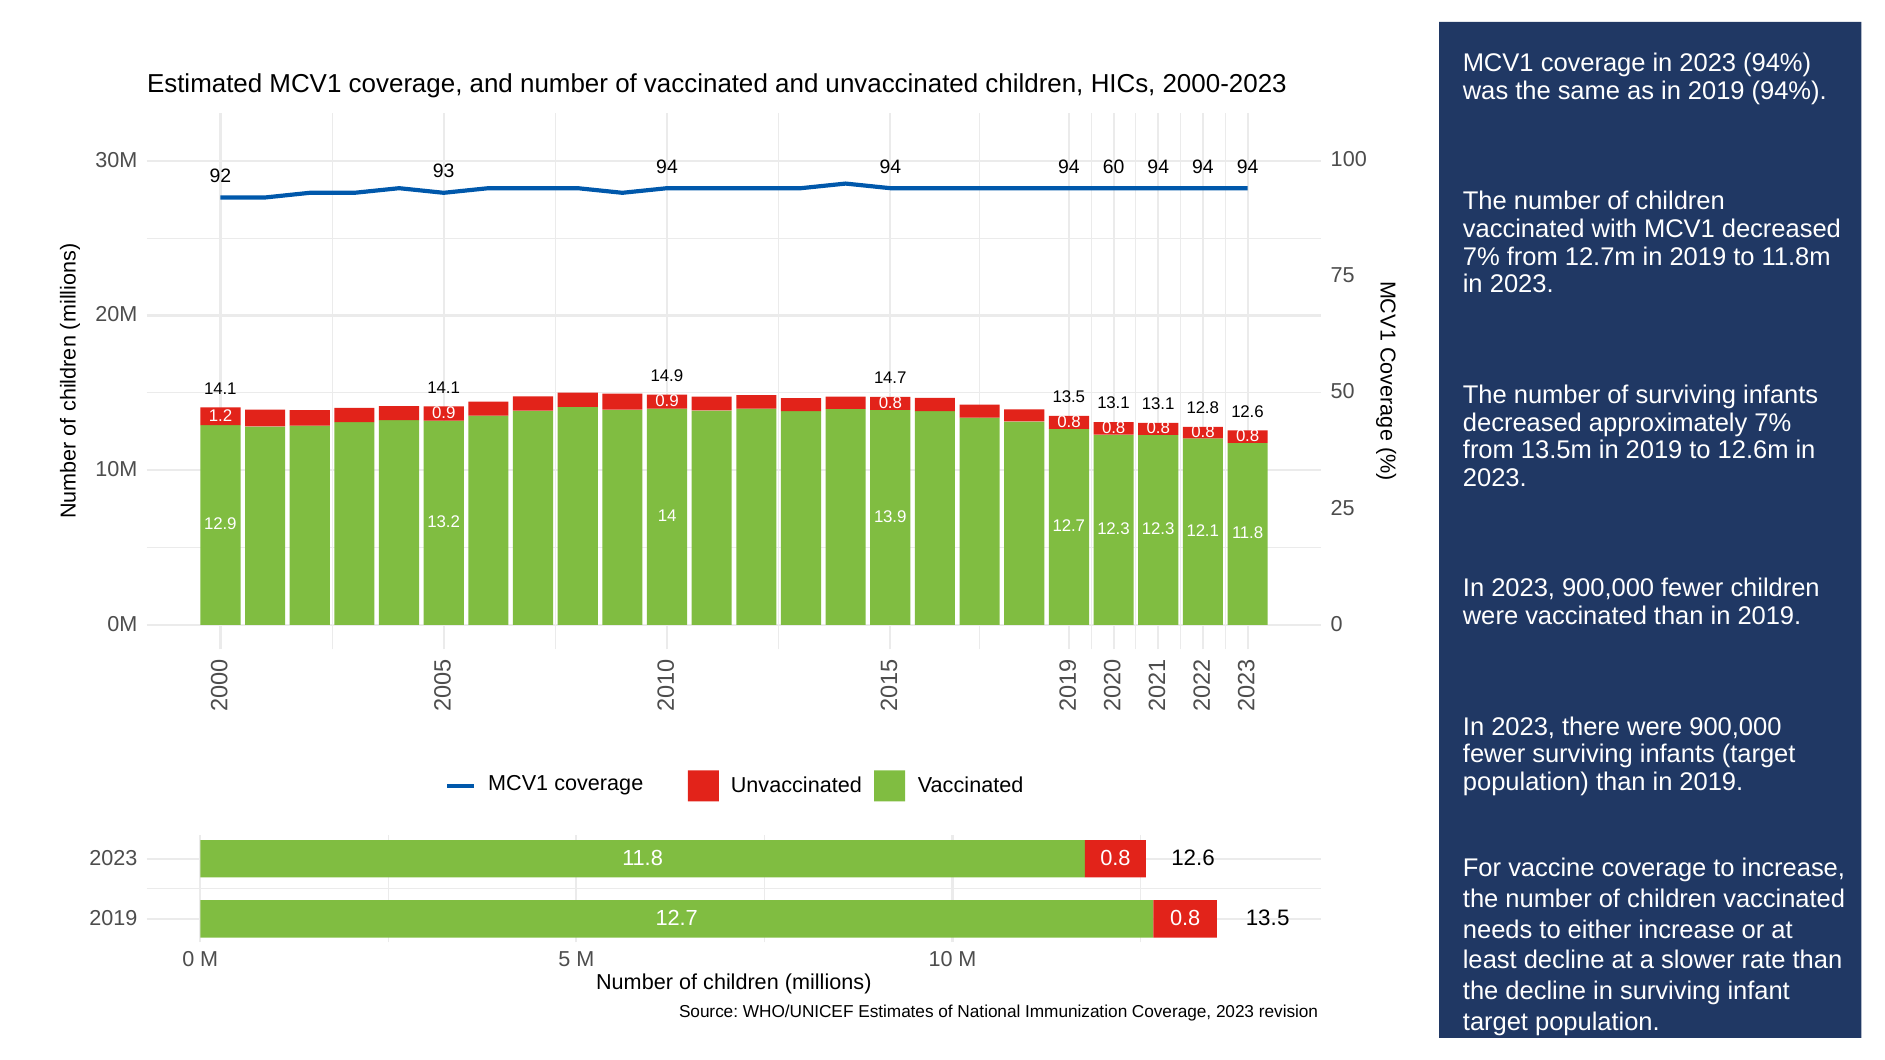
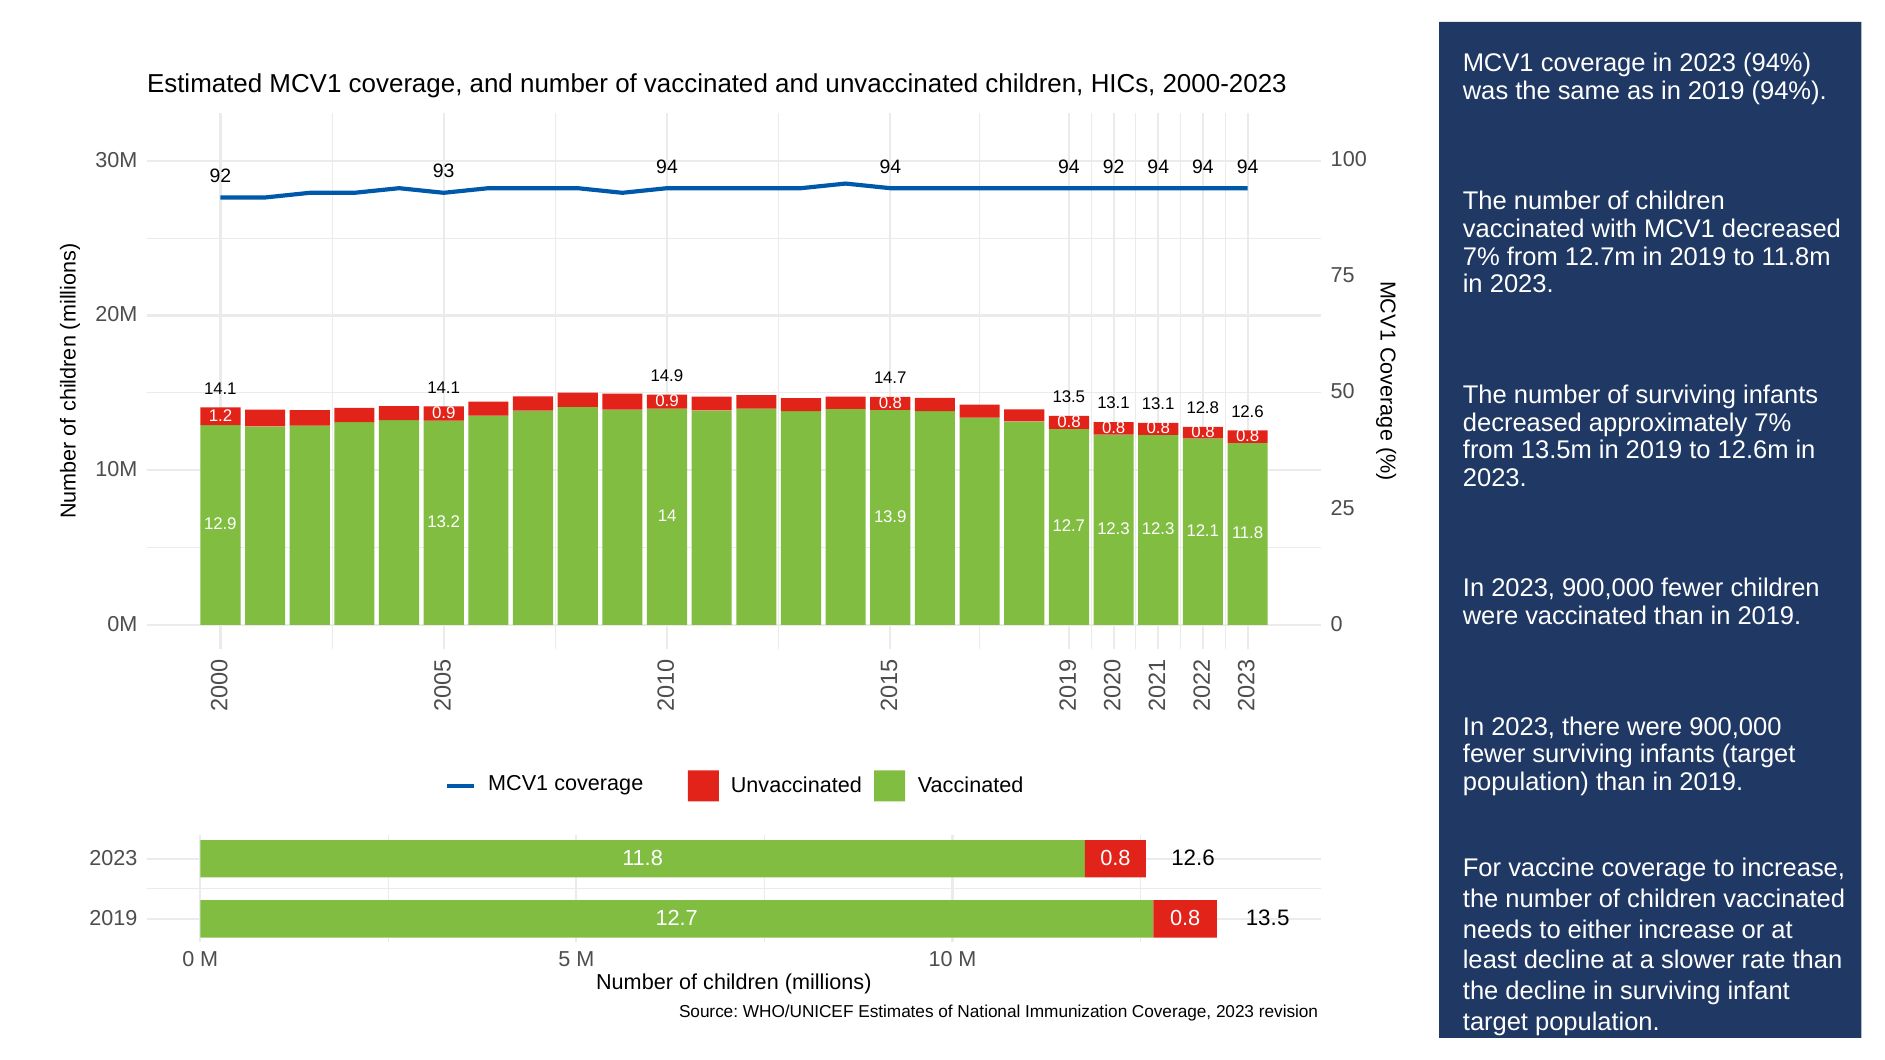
94 60: 60 -> 92
